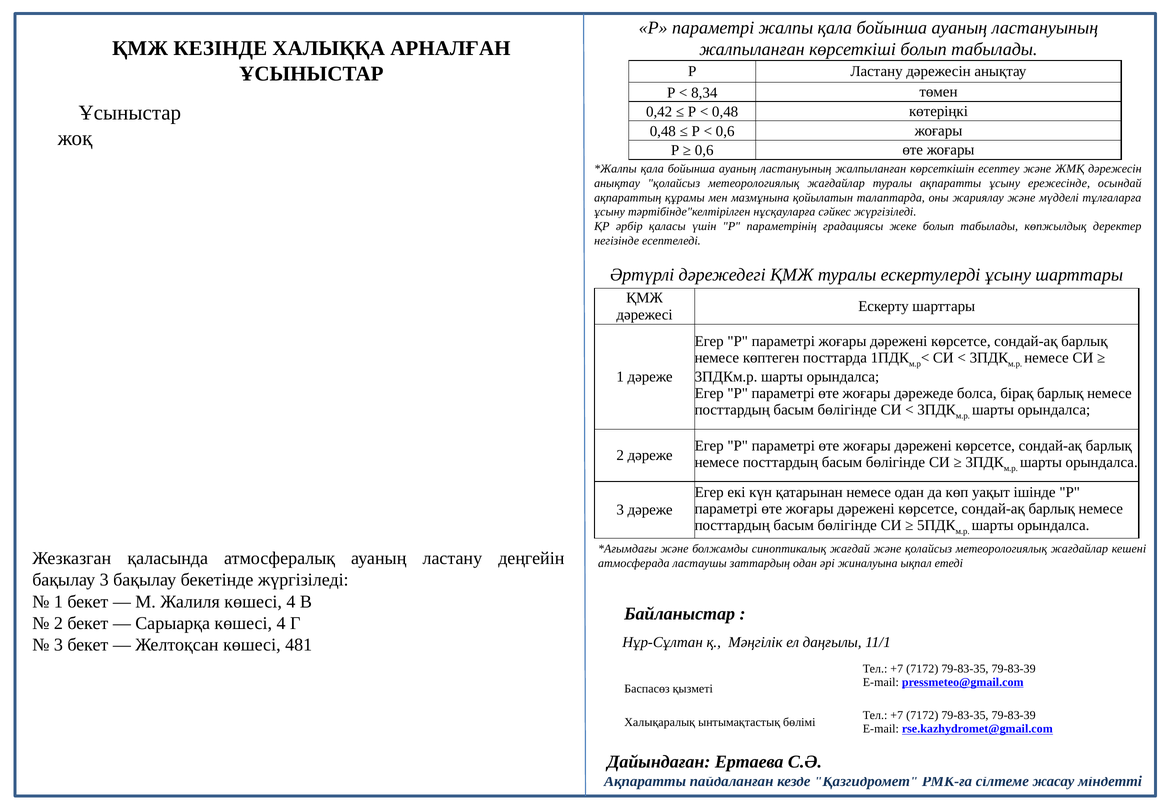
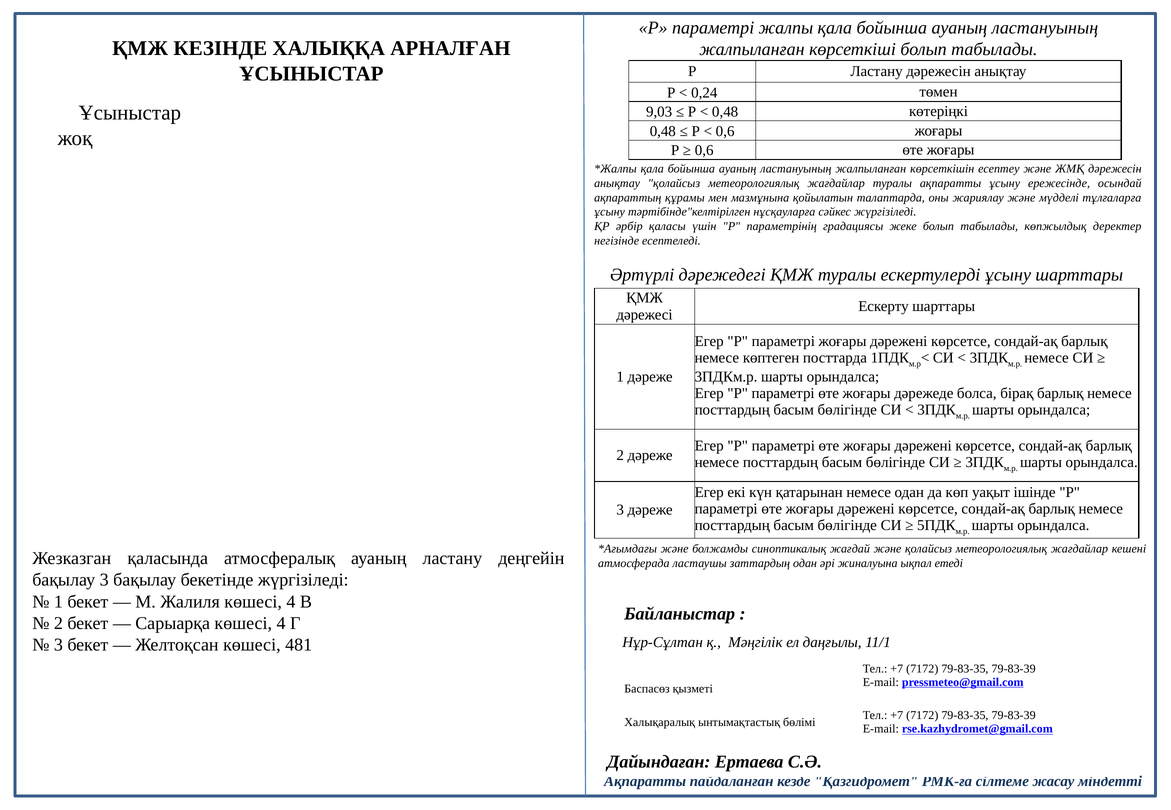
8,34: 8,34 -> 0,24
0,42: 0,42 -> 9,03
